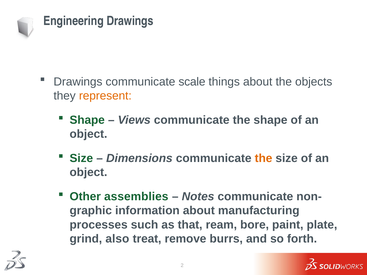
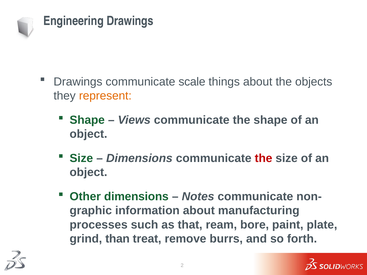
the at (264, 158) colour: orange -> red
Other assemblies: assemblies -> dimensions
also: also -> than
